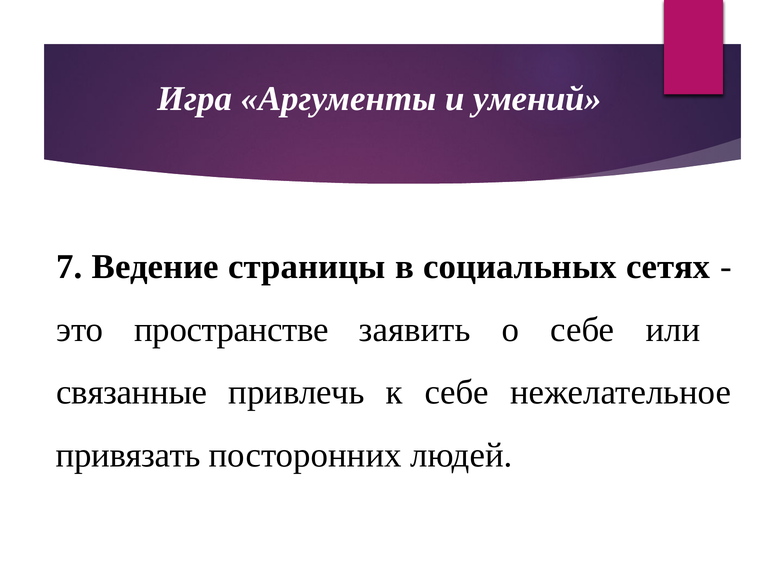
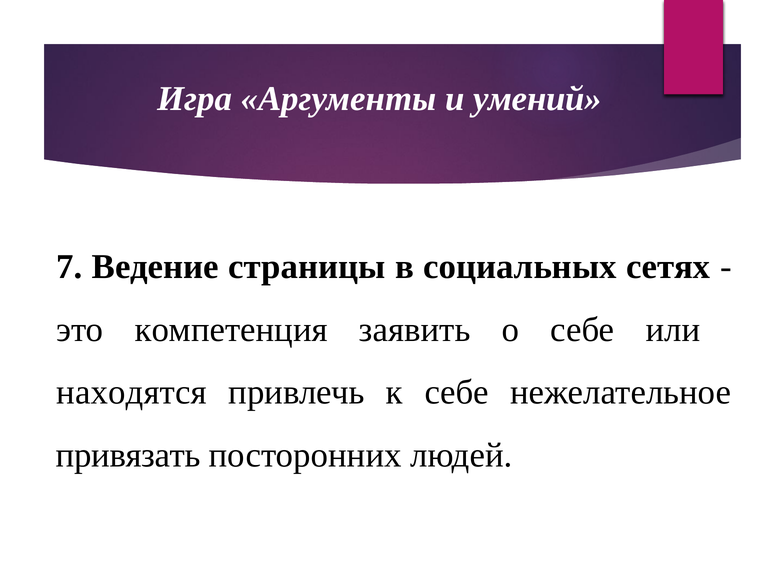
пространстве: пространстве -> компетенция
связанные: связанные -> находятся
